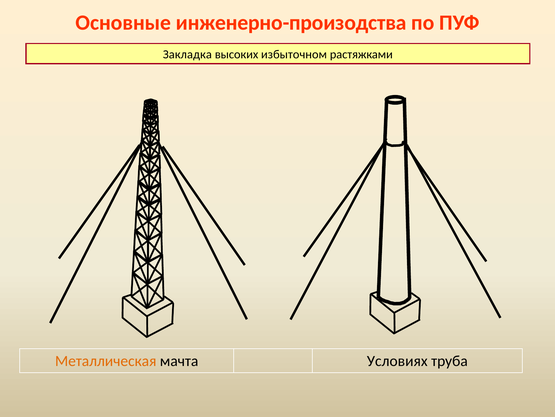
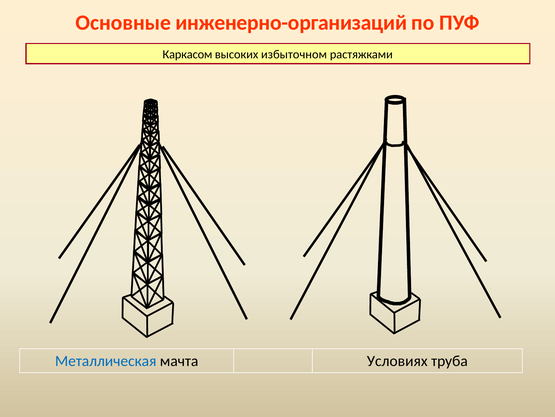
инженерно-произодства: инженерно-произодства -> инженерно-организаций
Закладка: Закладка -> Каркасом
Металлическая colour: orange -> blue
